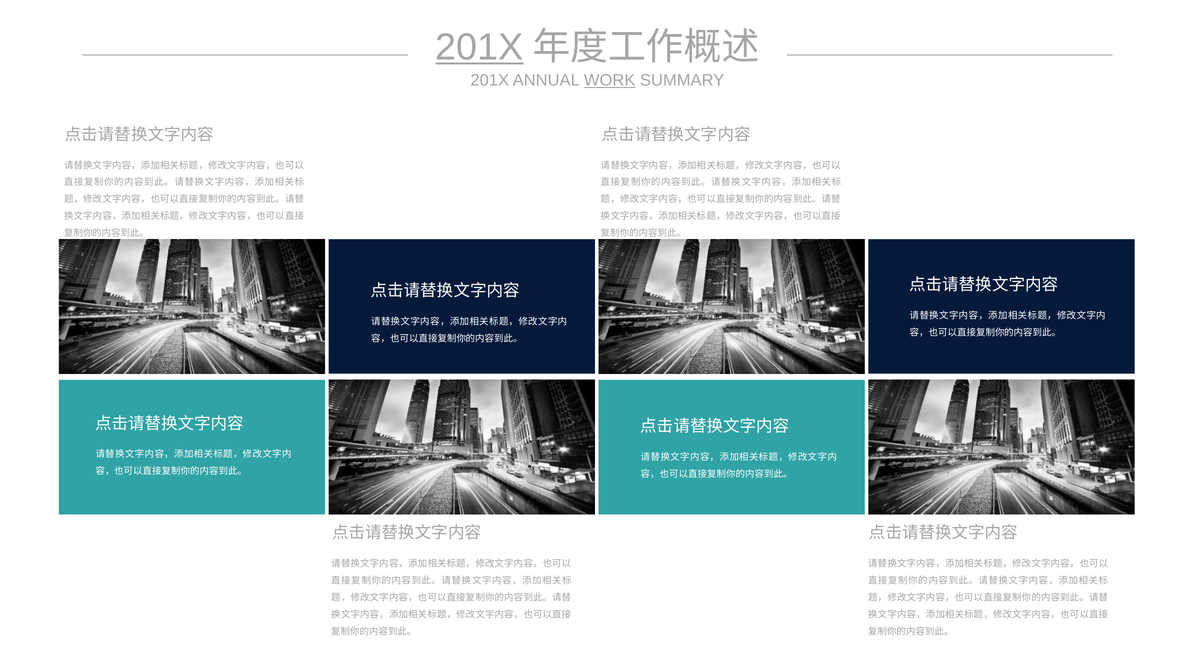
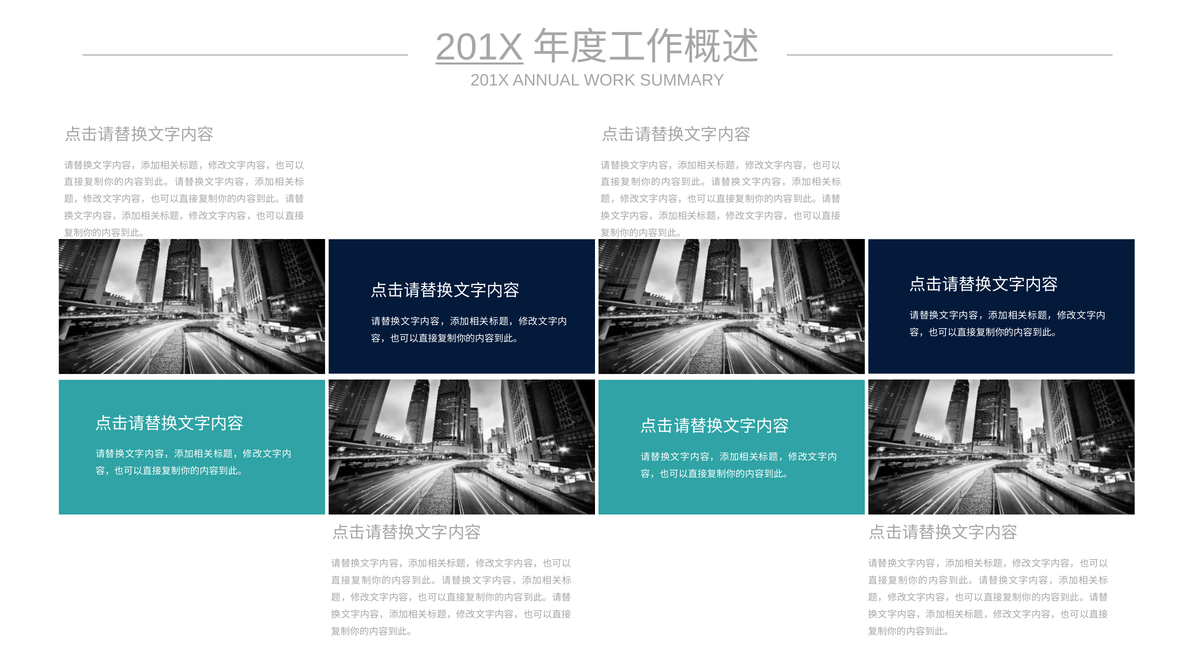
WORK underline: present -> none
